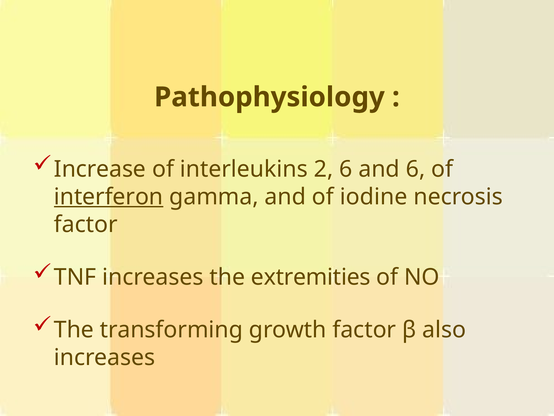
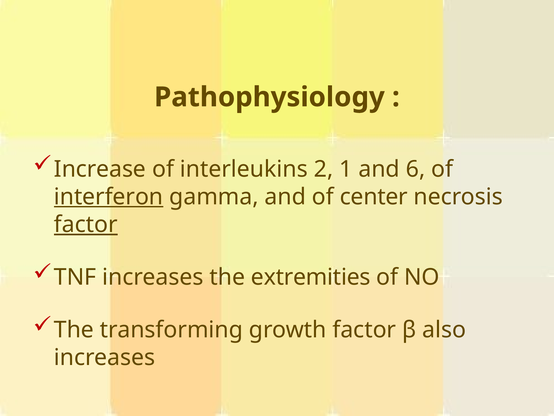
2 6: 6 -> 1
iodine: iodine -> center
factor at (86, 224) underline: none -> present
